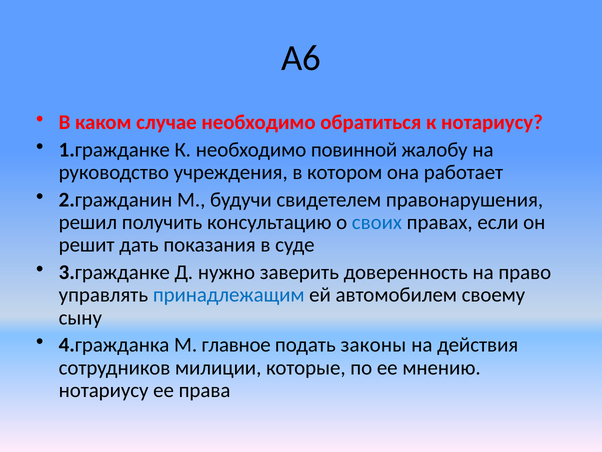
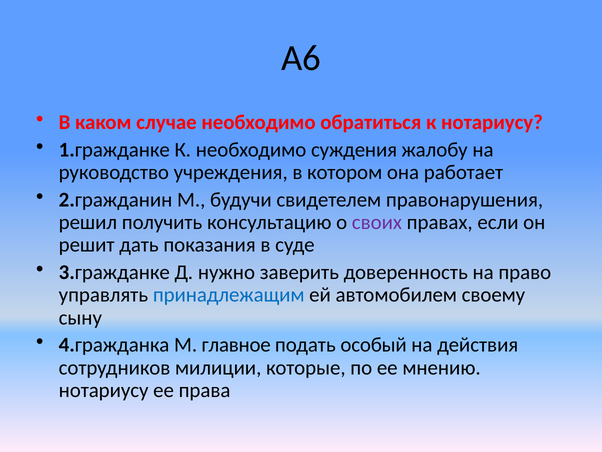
повинной: повинной -> суждения
своих colour: blue -> purple
законы: законы -> особый
